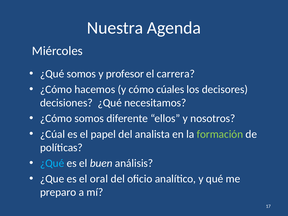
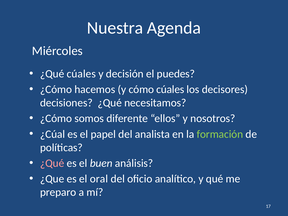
¿Qué somos: somos -> cúales
profesor: profesor -> decisión
carrera: carrera -> puedes
¿Qué at (52, 163) colour: light blue -> pink
